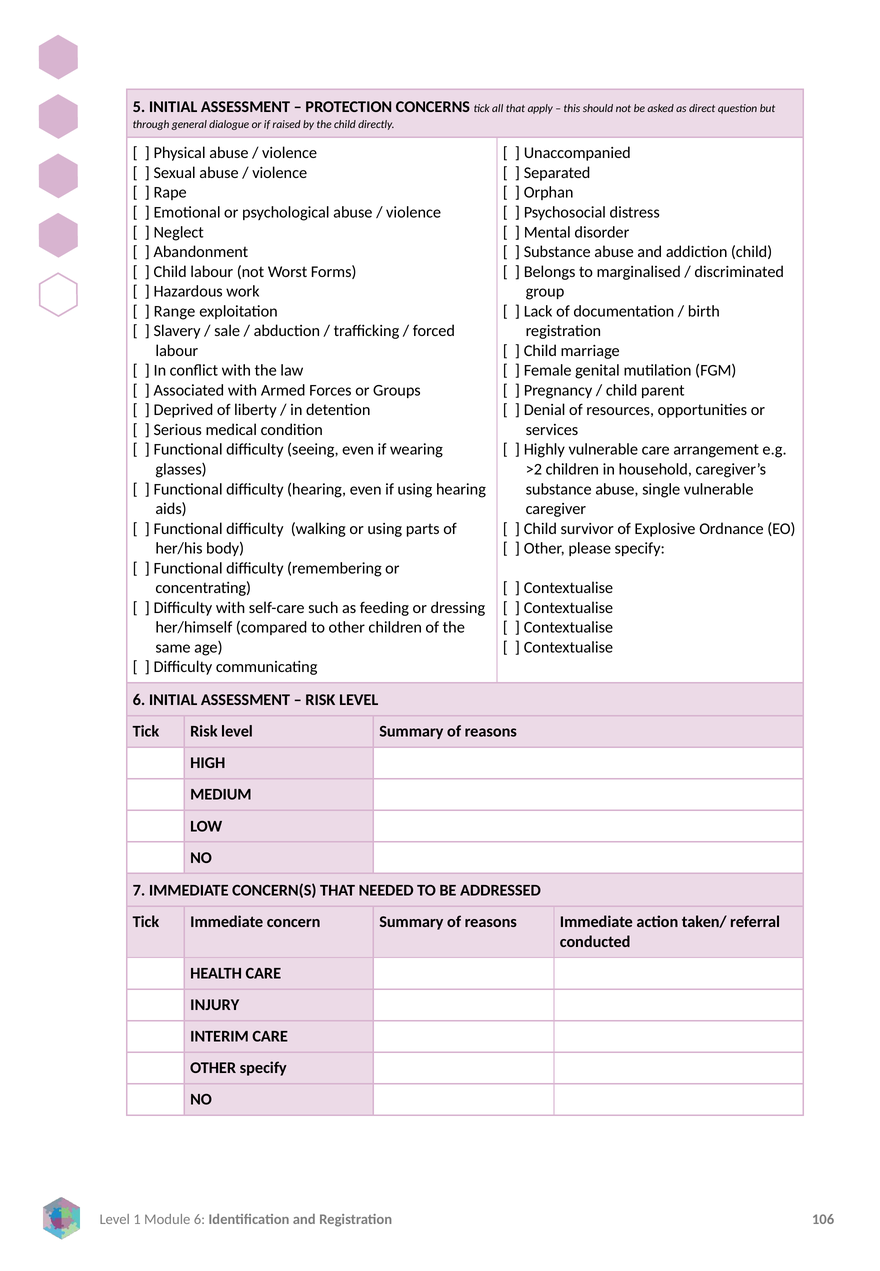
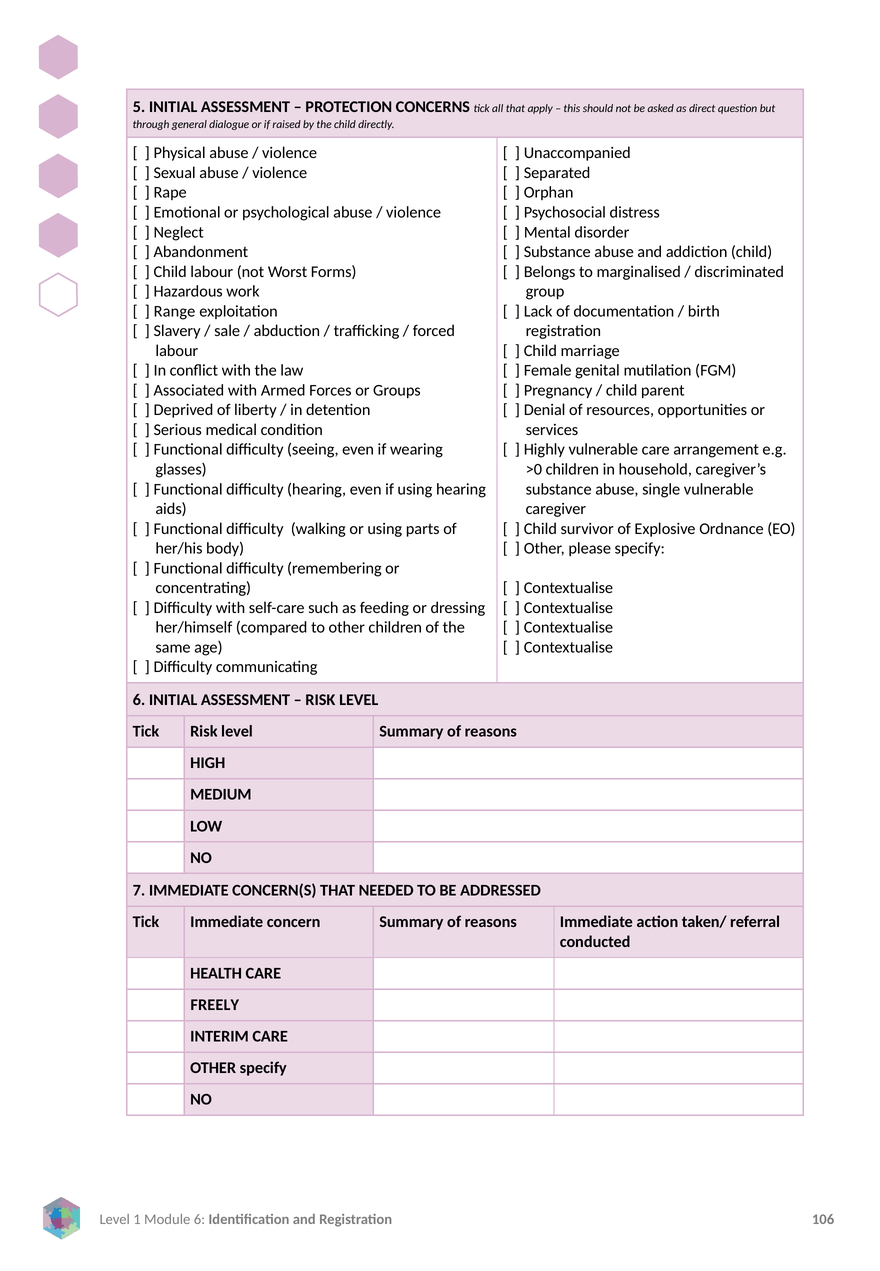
>2: >2 -> >0
INJURY: INJURY -> FREELY
